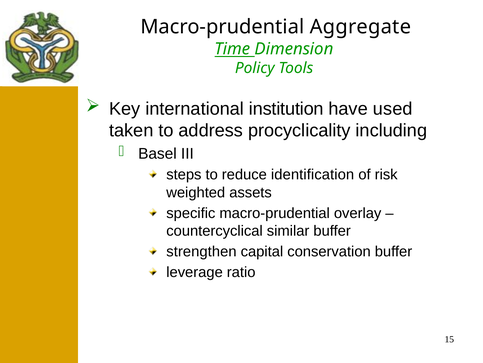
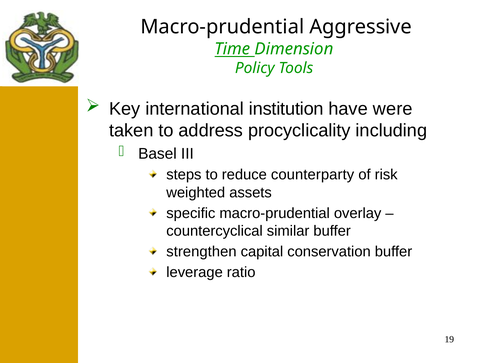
Aggregate: Aggregate -> Aggressive
used: used -> were
identification: identification -> counterparty
15: 15 -> 19
